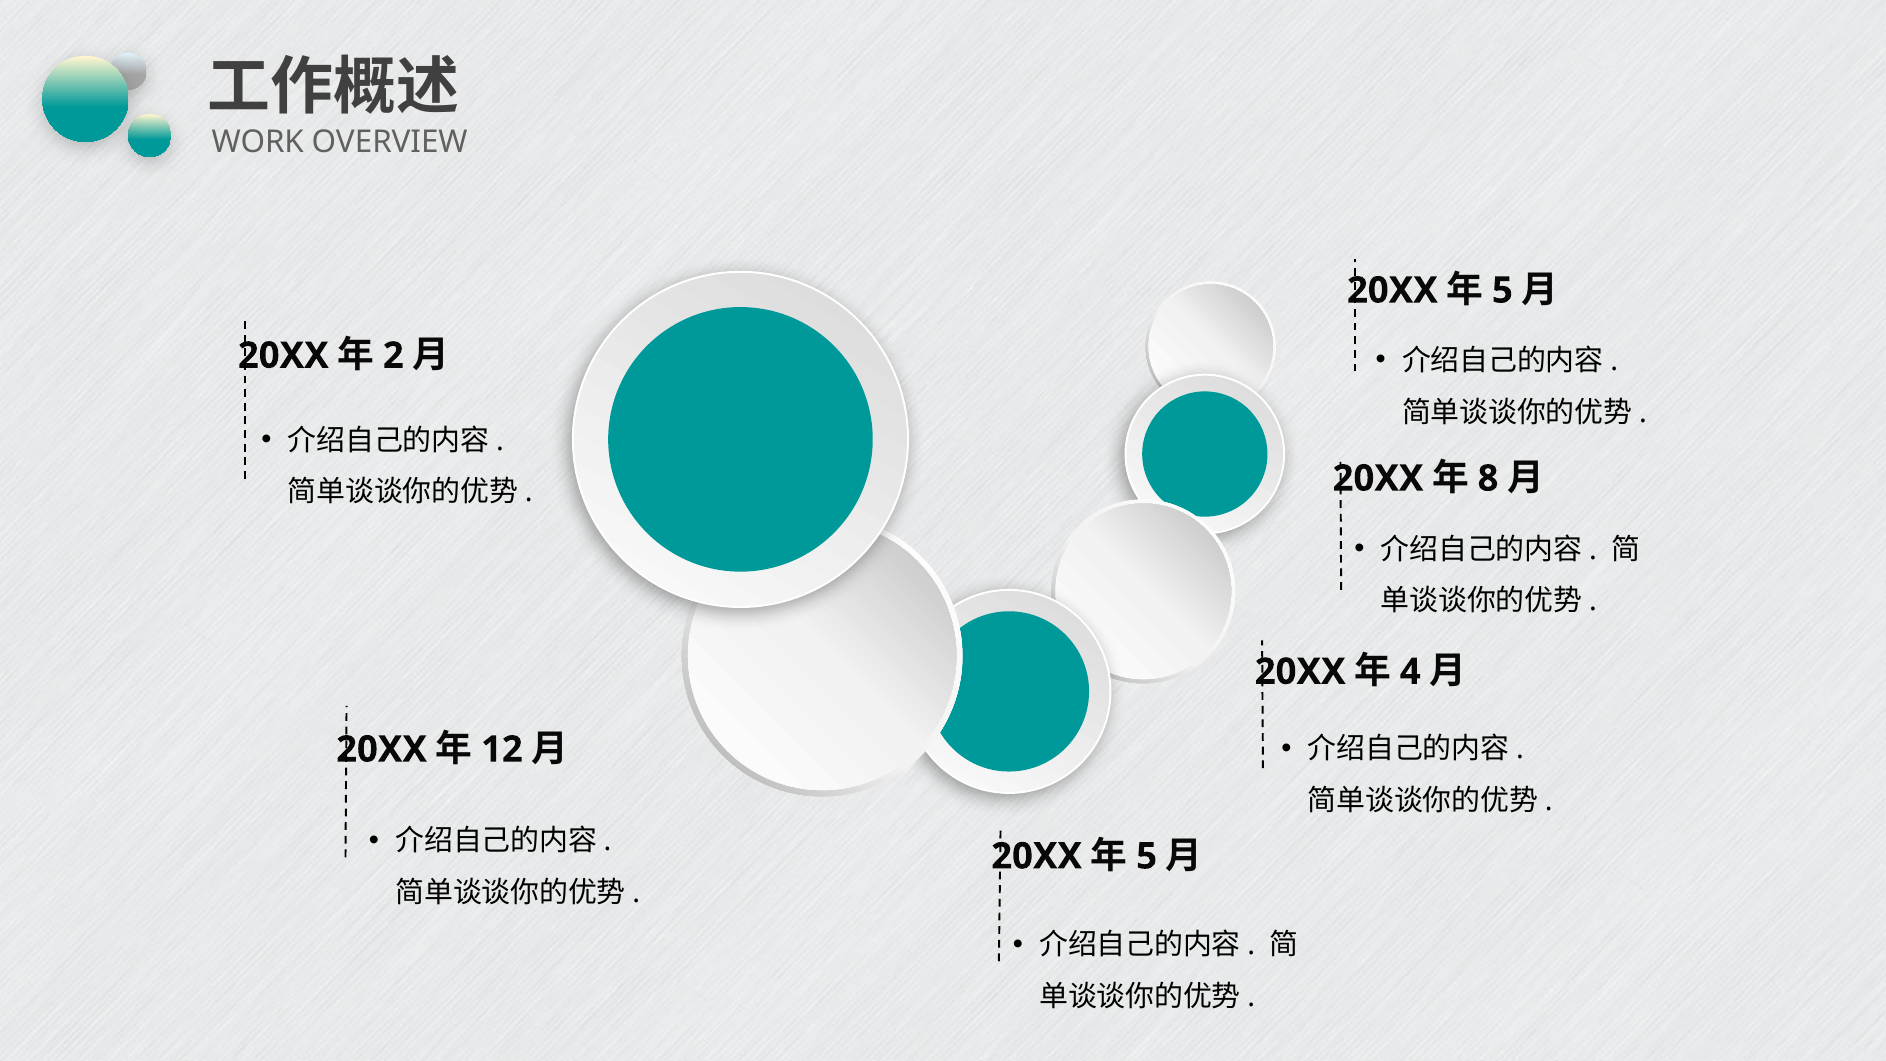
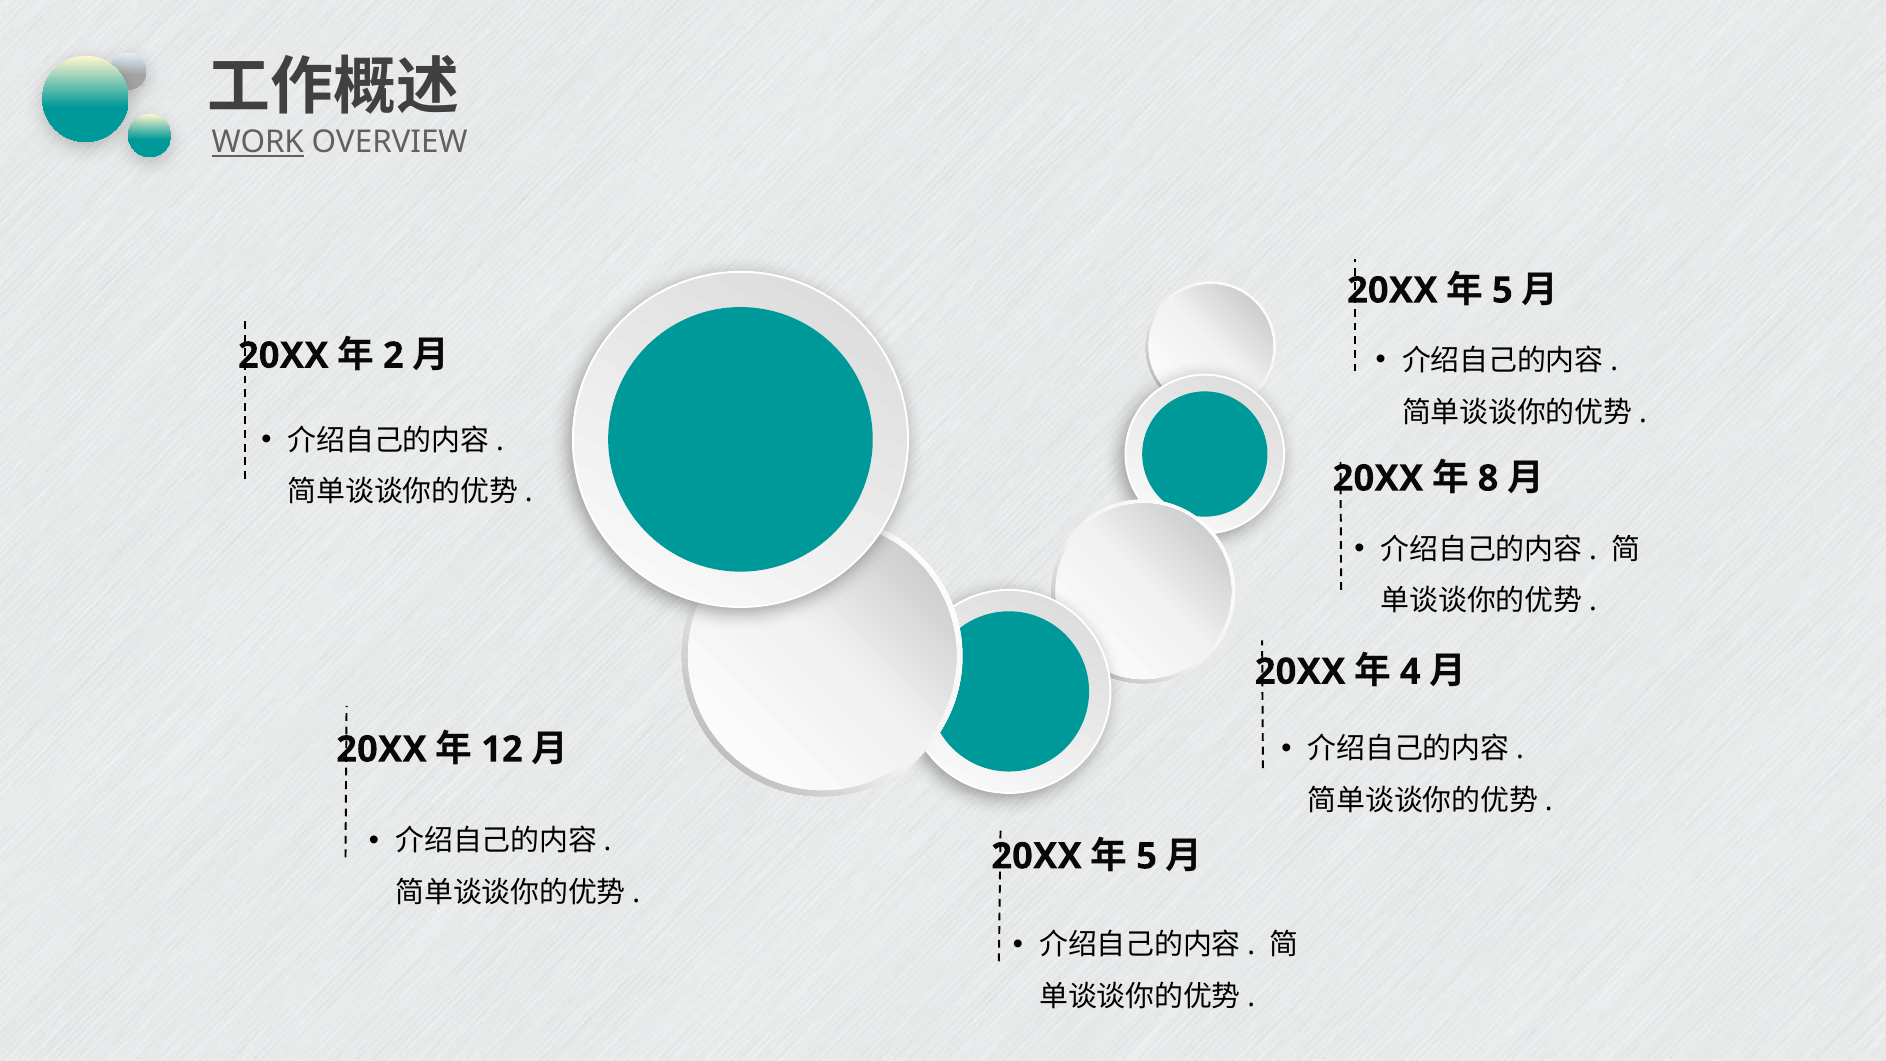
WORK underline: none -> present
